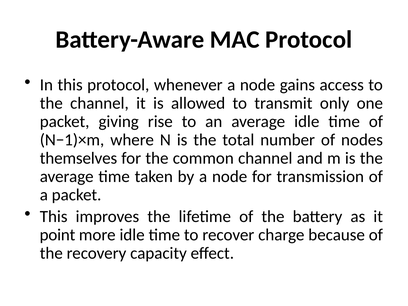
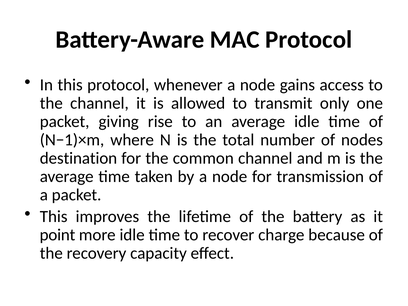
themselves: themselves -> destination
